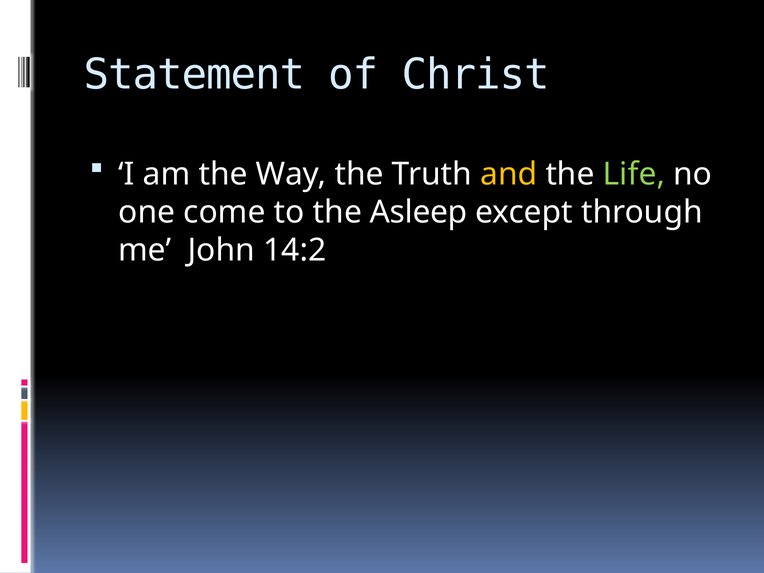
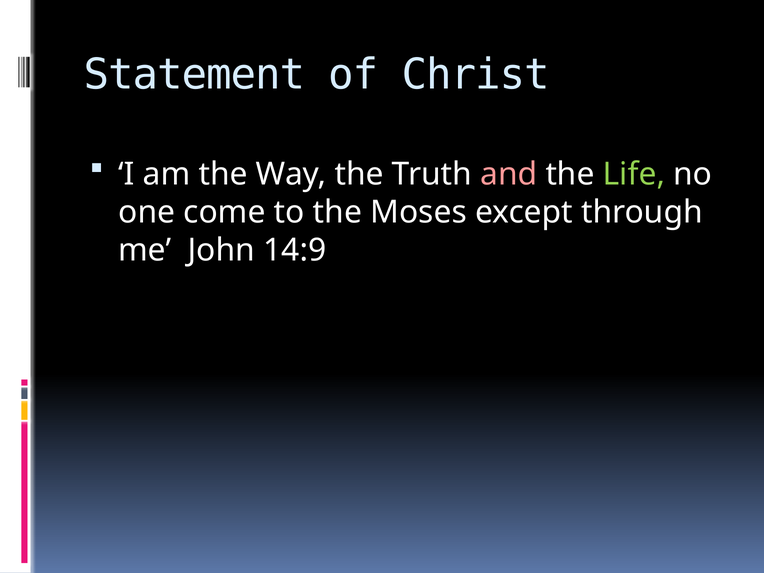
and colour: yellow -> pink
Asleep: Asleep -> Moses
14:2: 14:2 -> 14:9
